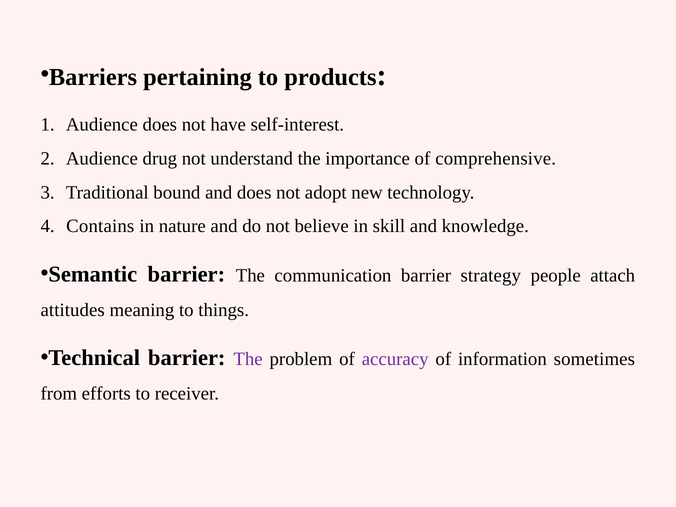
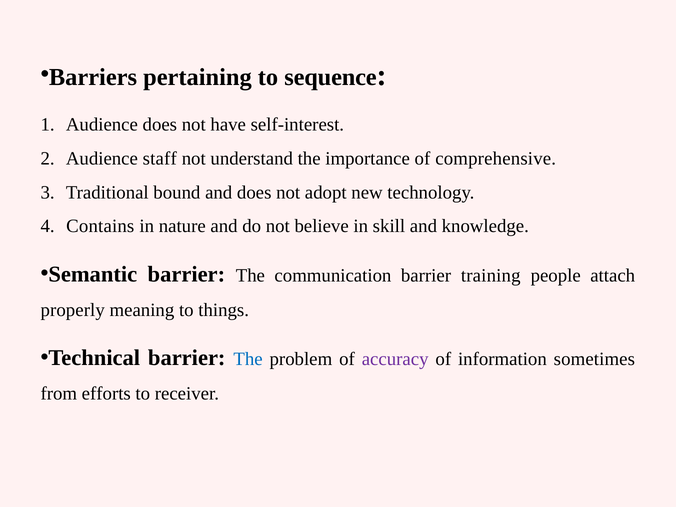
products: products -> sequence
drug: drug -> staff
strategy: strategy -> training
attitudes: attitudes -> properly
The at (248, 359) colour: purple -> blue
